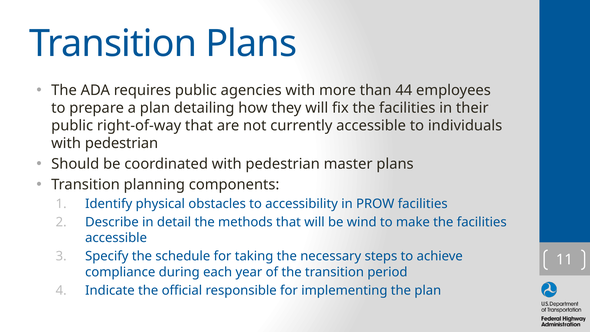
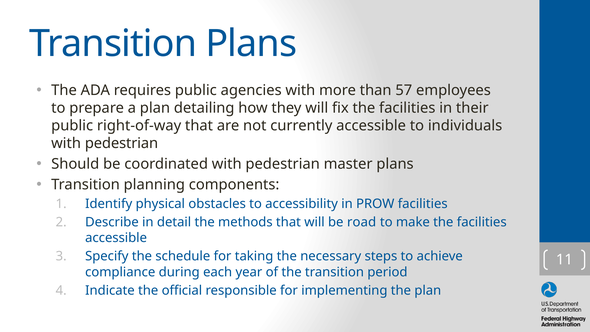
44: 44 -> 57
wind: wind -> road
